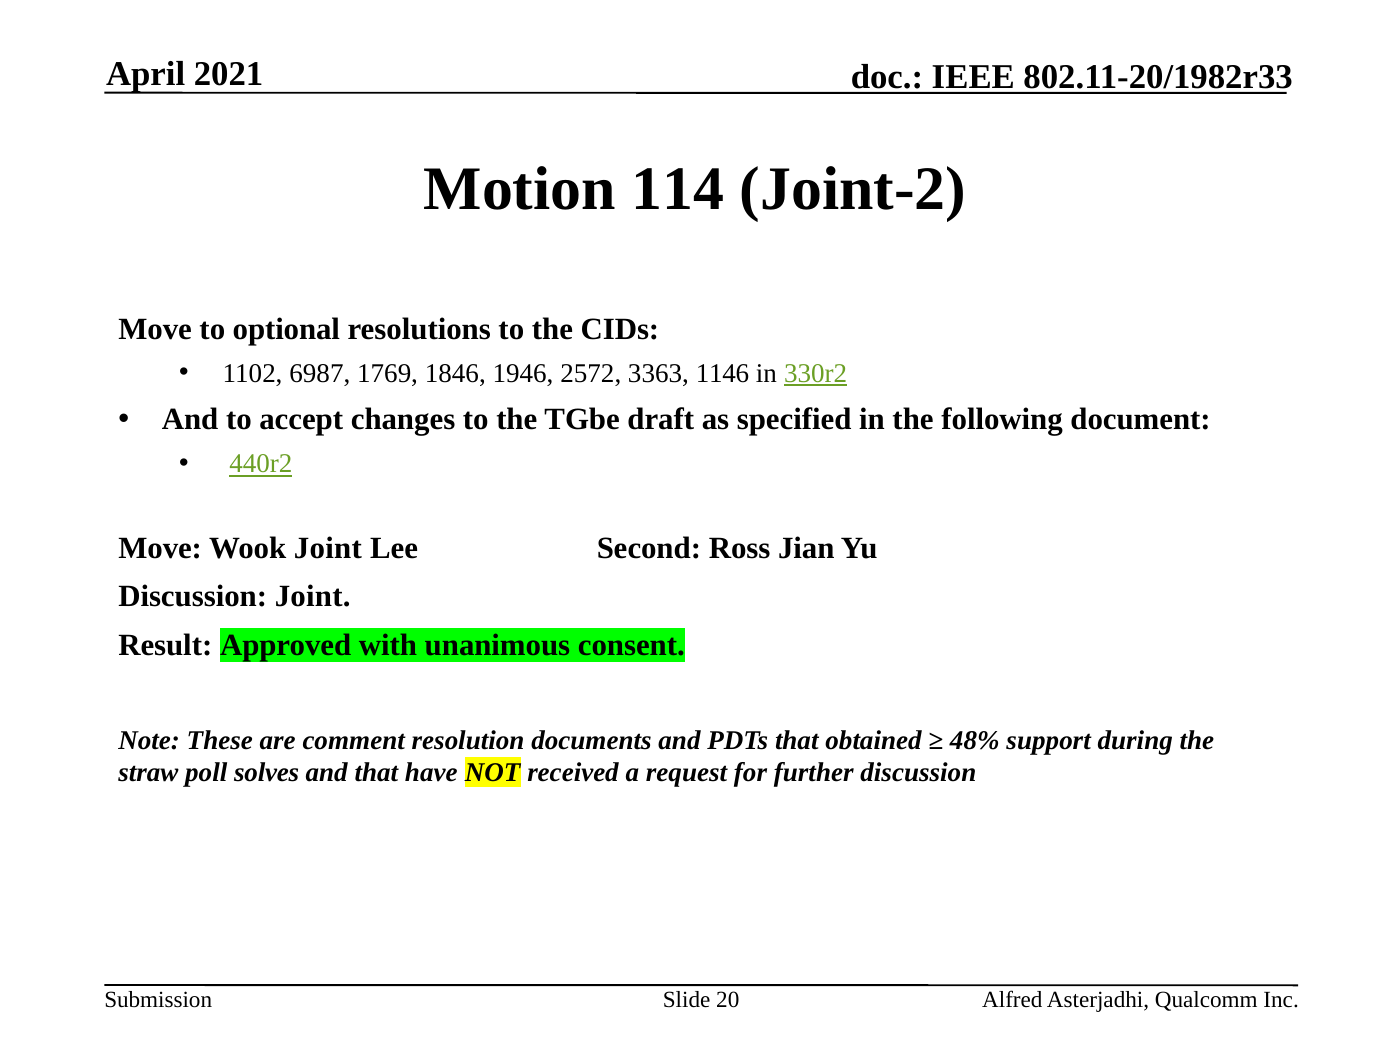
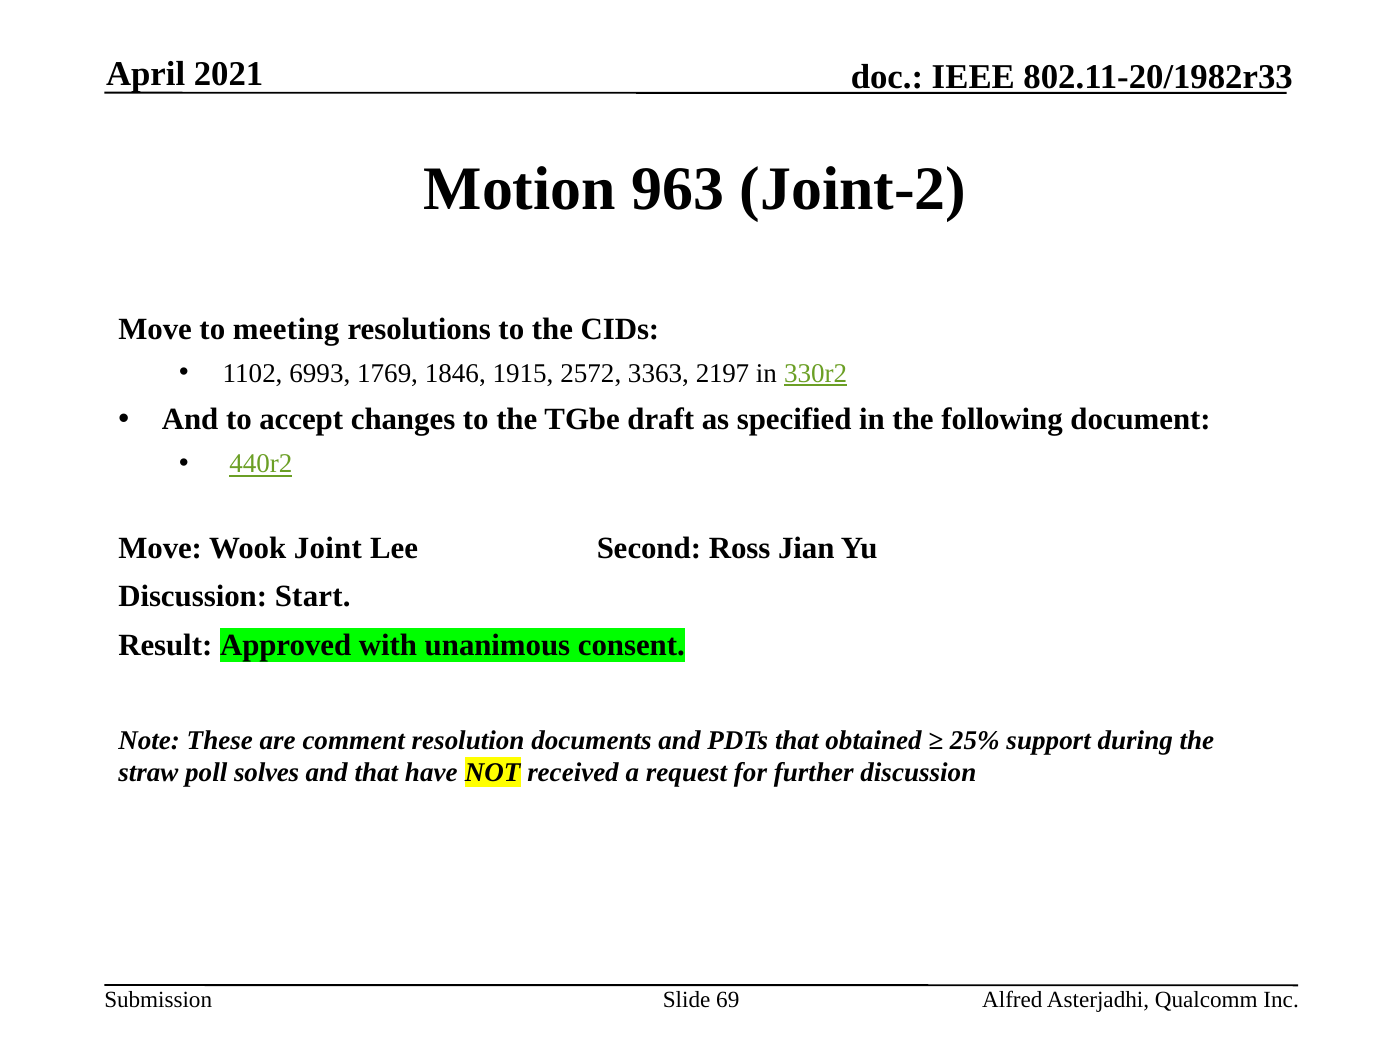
114: 114 -> 963
optional: optional -> meeting
6987: 6987 -> 6993
1946: 1946 -> 1915
1146: 1146 -> 2197
Discussion Joint: Joint -> Start
48%: 48% -> 25%
20: 20 -> 69
